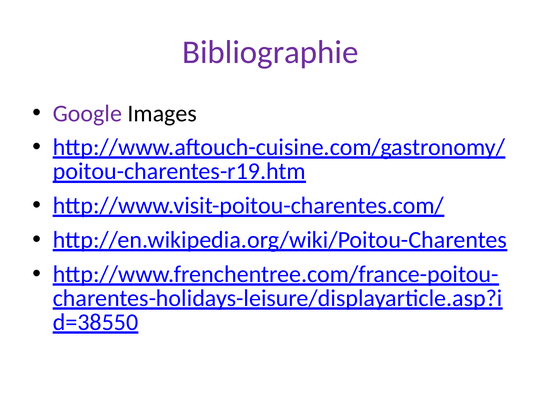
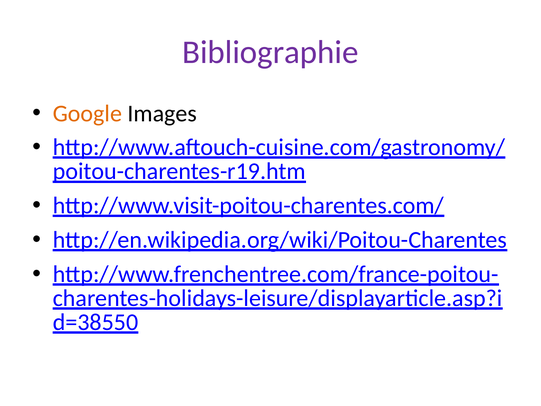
Google colour: purple -> orange
